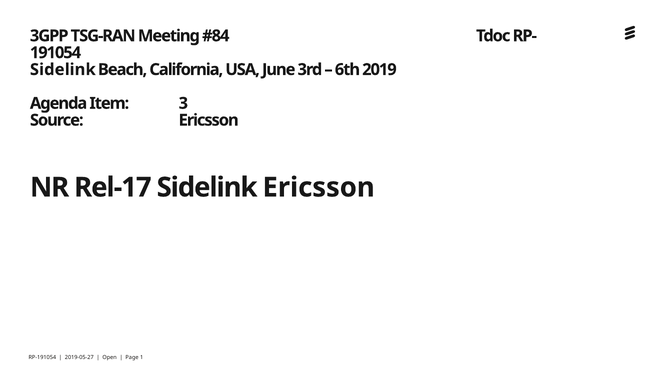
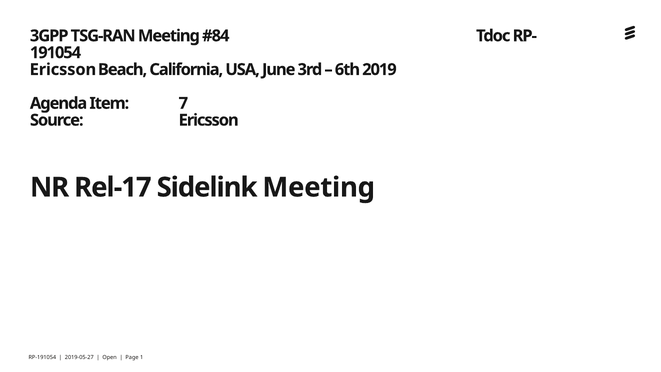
Sidelink at (63, 70): Sidelink -> Ericsson
3: 3 -> 7
Sidelink Ericsson: Ericsson -> Meeting
